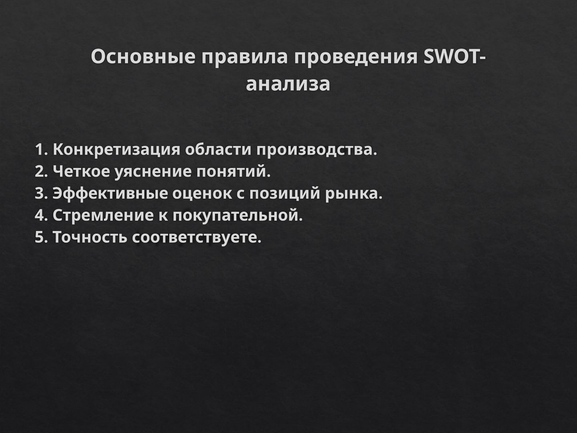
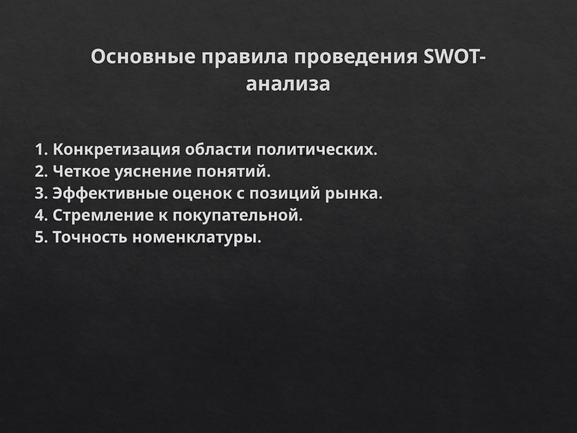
производства: производства -> политических
соответствуете: соответствуете -> номенклатуры
